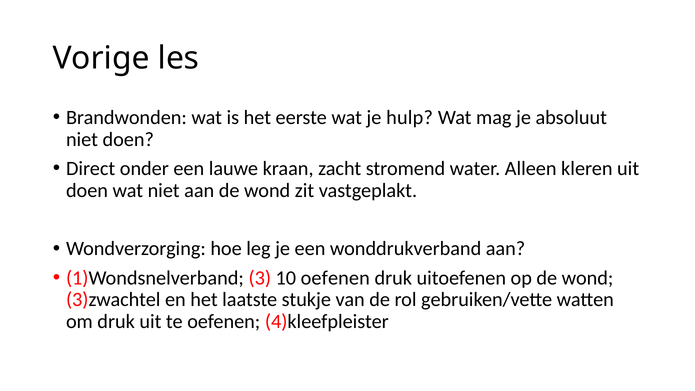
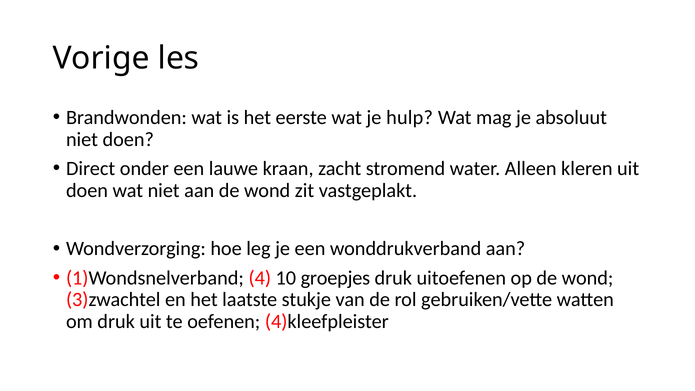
3: 3 -> 4
10 oefenen: oefenen -> groepjes
